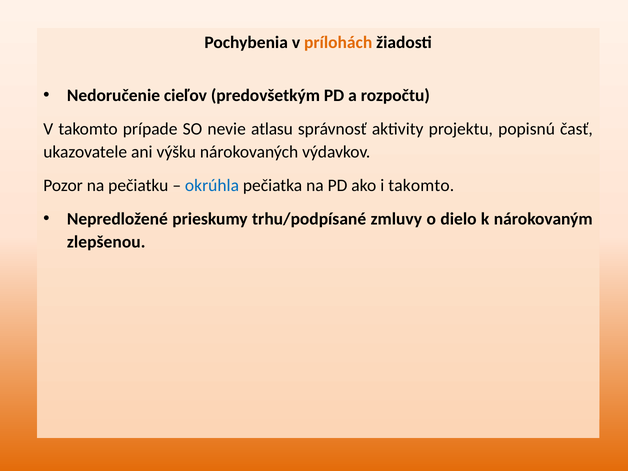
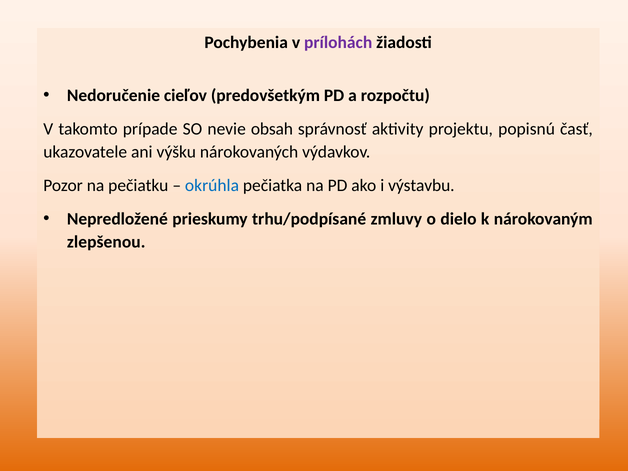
prílohách colour: orange -> purple
atlasu: atlasu -> obsah
i takomto: takomto -> výstavbu
